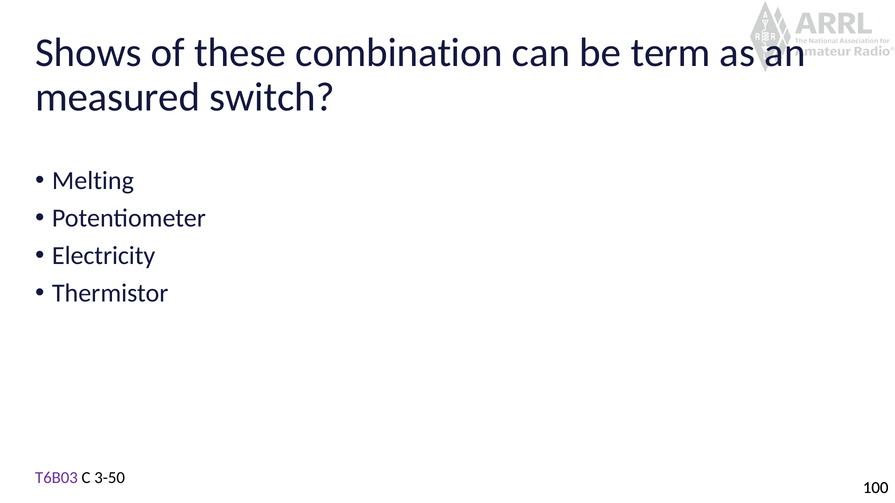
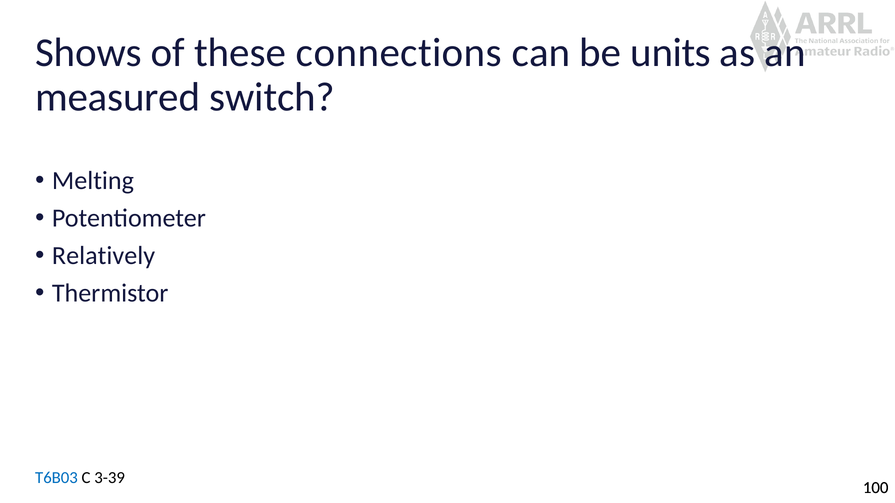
combination: combination -> connections
term: term -> units
Electricity: Electricity -> Relatively
T6B03 colour: purple -> blue
3-50: 3-50 -> 3-39
